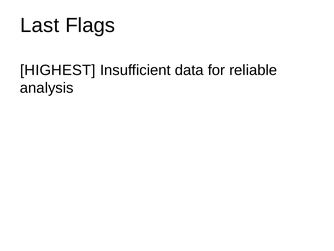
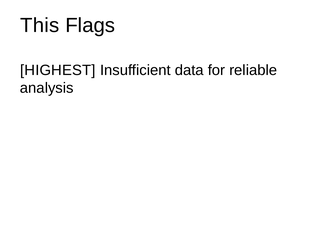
Last: Last -> This
